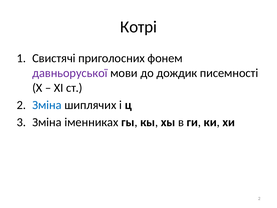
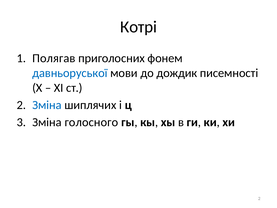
Свистячі: Свистячі -> Полягав
давньоруської colour: purple -> blue
іменниках: іменниках -> голосного
